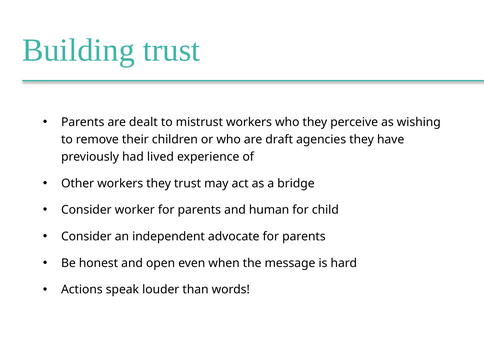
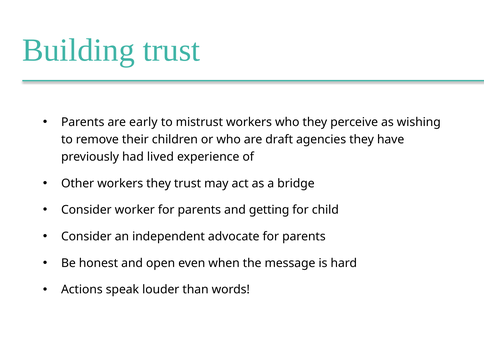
dealt: dealt -> early
human: human -> getting
